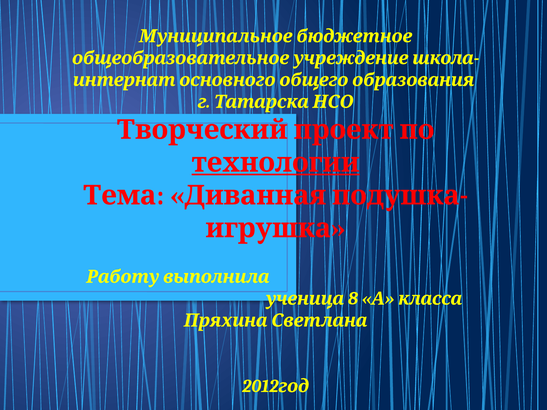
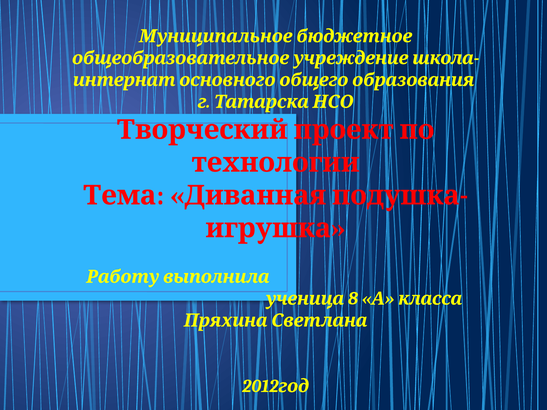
технологии underline: present -> none
